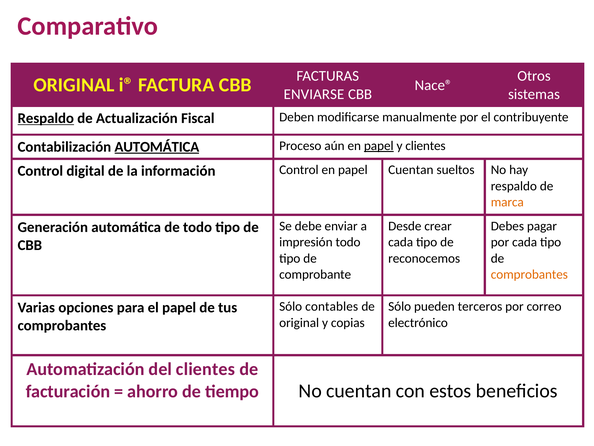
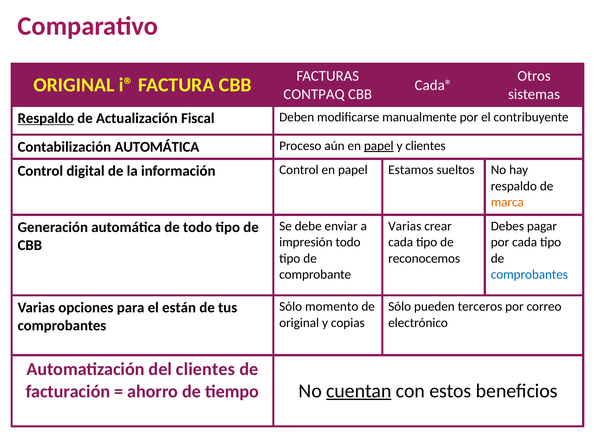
Nace®: Nace® -> Cada®
ENVIARSE: ENVIARSE -> CONTPAQ
AUTOMÁTICA at (157, 147) underline: present -> none
papel Cuentan: Cuentan -> Estamos
Desde at (405, 226): Desde -> Varias
comprobantes at (529, 274) colour: orange -> blue
contables: contables -> momento
el papel: papel -> están
cuentan at (359, 390) underline: none -> present
